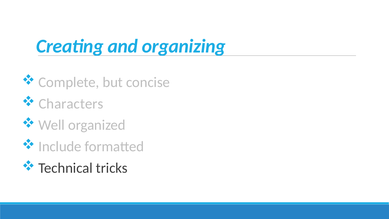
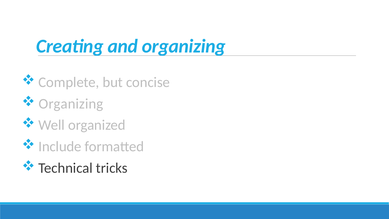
Characters at (71, 104): Characters -> Organizing
